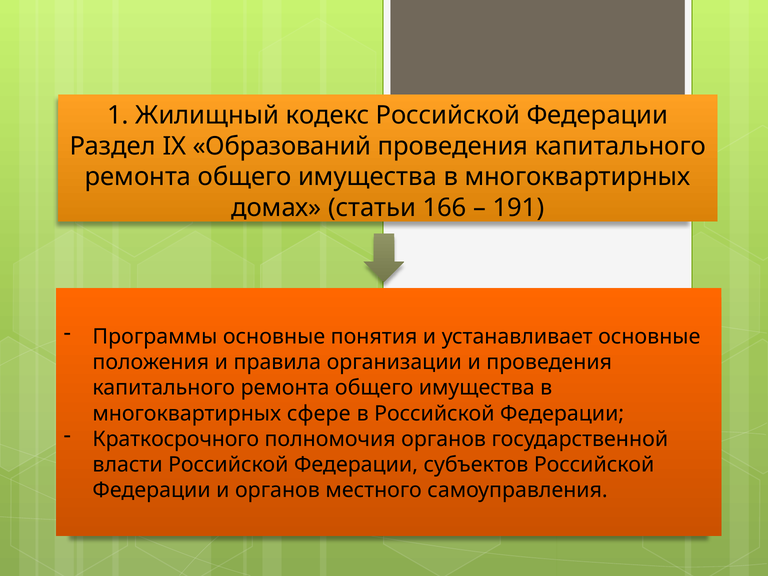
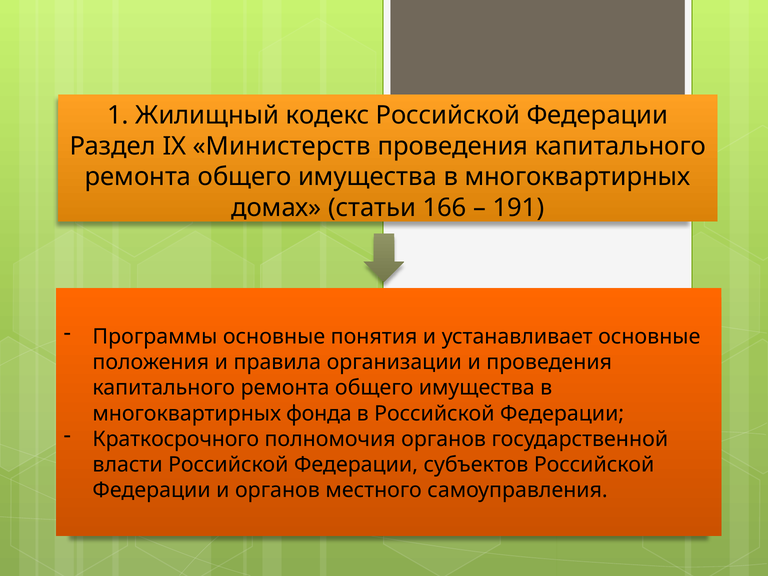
Образований: Образований -> Министерств
сфере: сфере -> фонда
